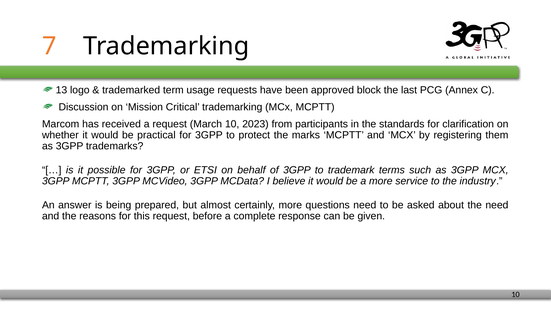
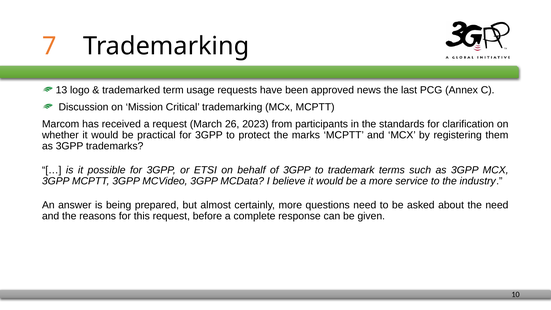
block: block -> news
March 10: 10 -> 26
